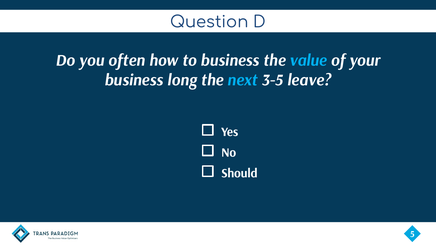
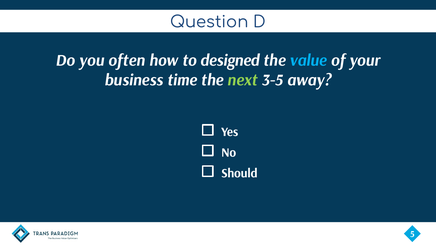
to business: business -> designed
long: long -> time
next colour: light blue -> light green
leave: leave -> away
